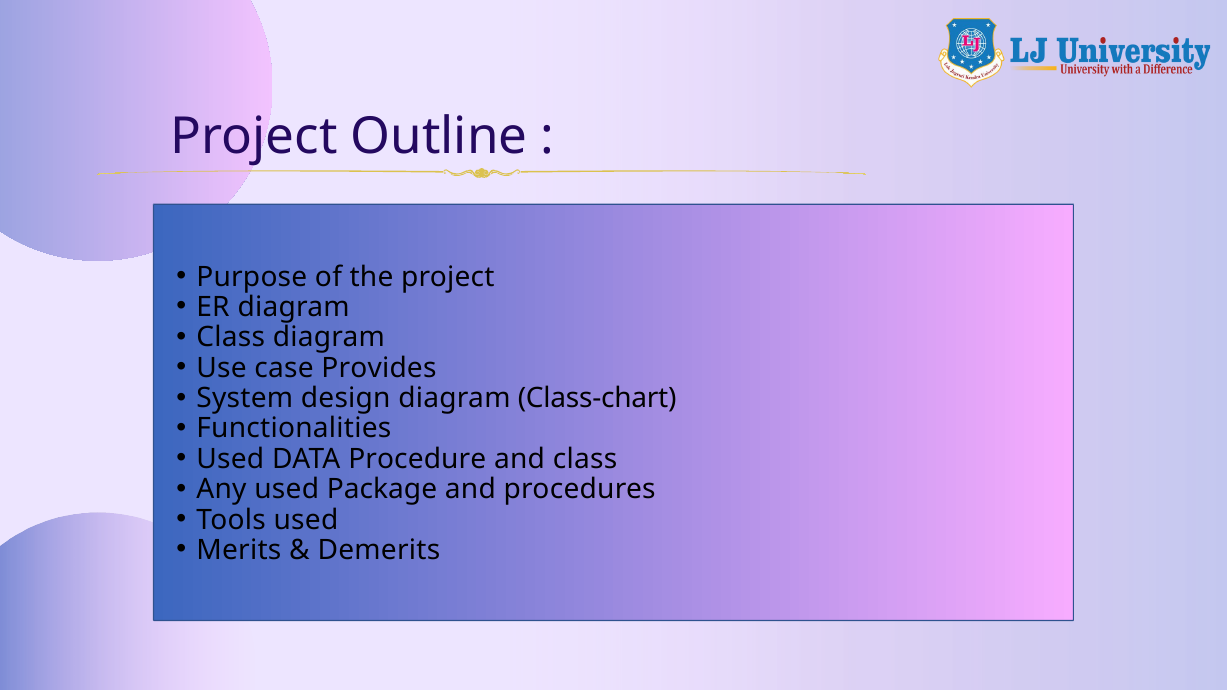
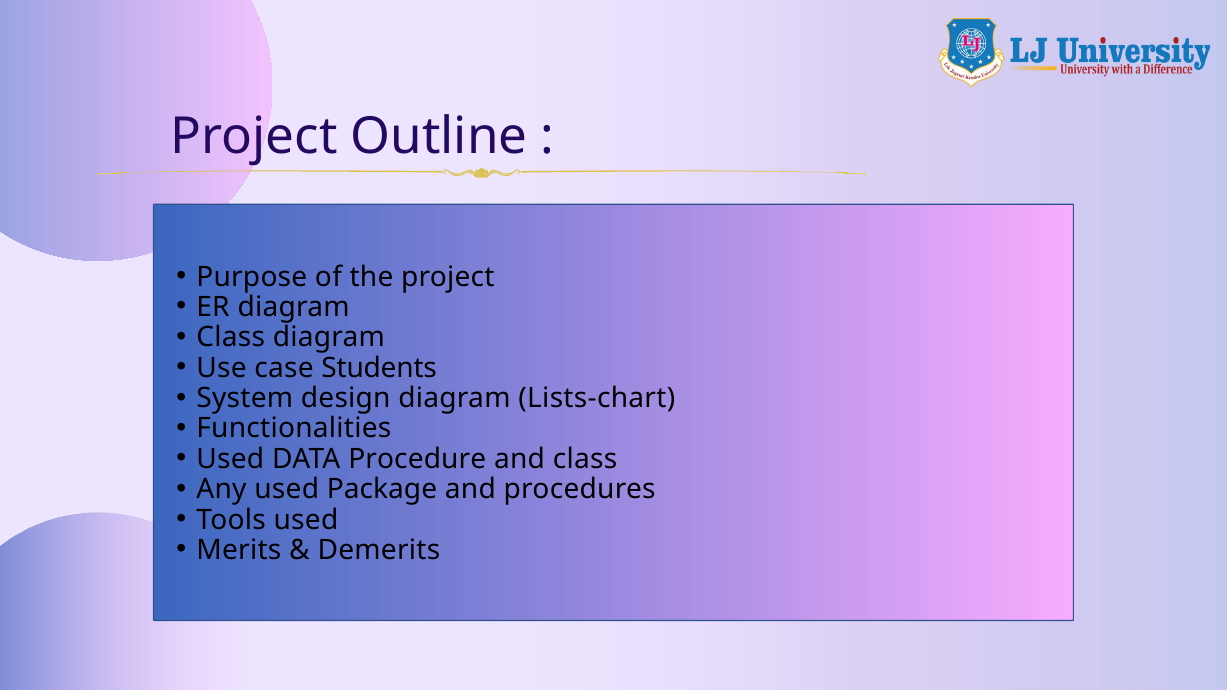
Provides: Provides -> Students
Class-chart: Class-chart -> Lists-chart
